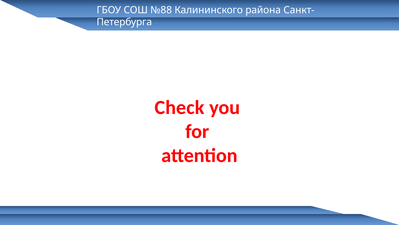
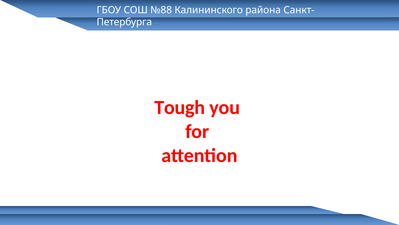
Check: Check -> Tough
